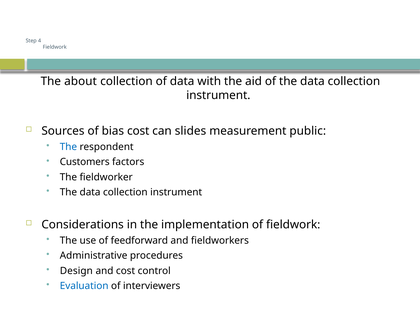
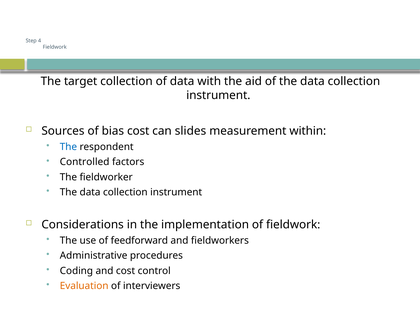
about: about -> target
public: public -> within
Customers: Customers -> Controlled
Design: Design -> Coding
Evaluation colour: blue -> orange
